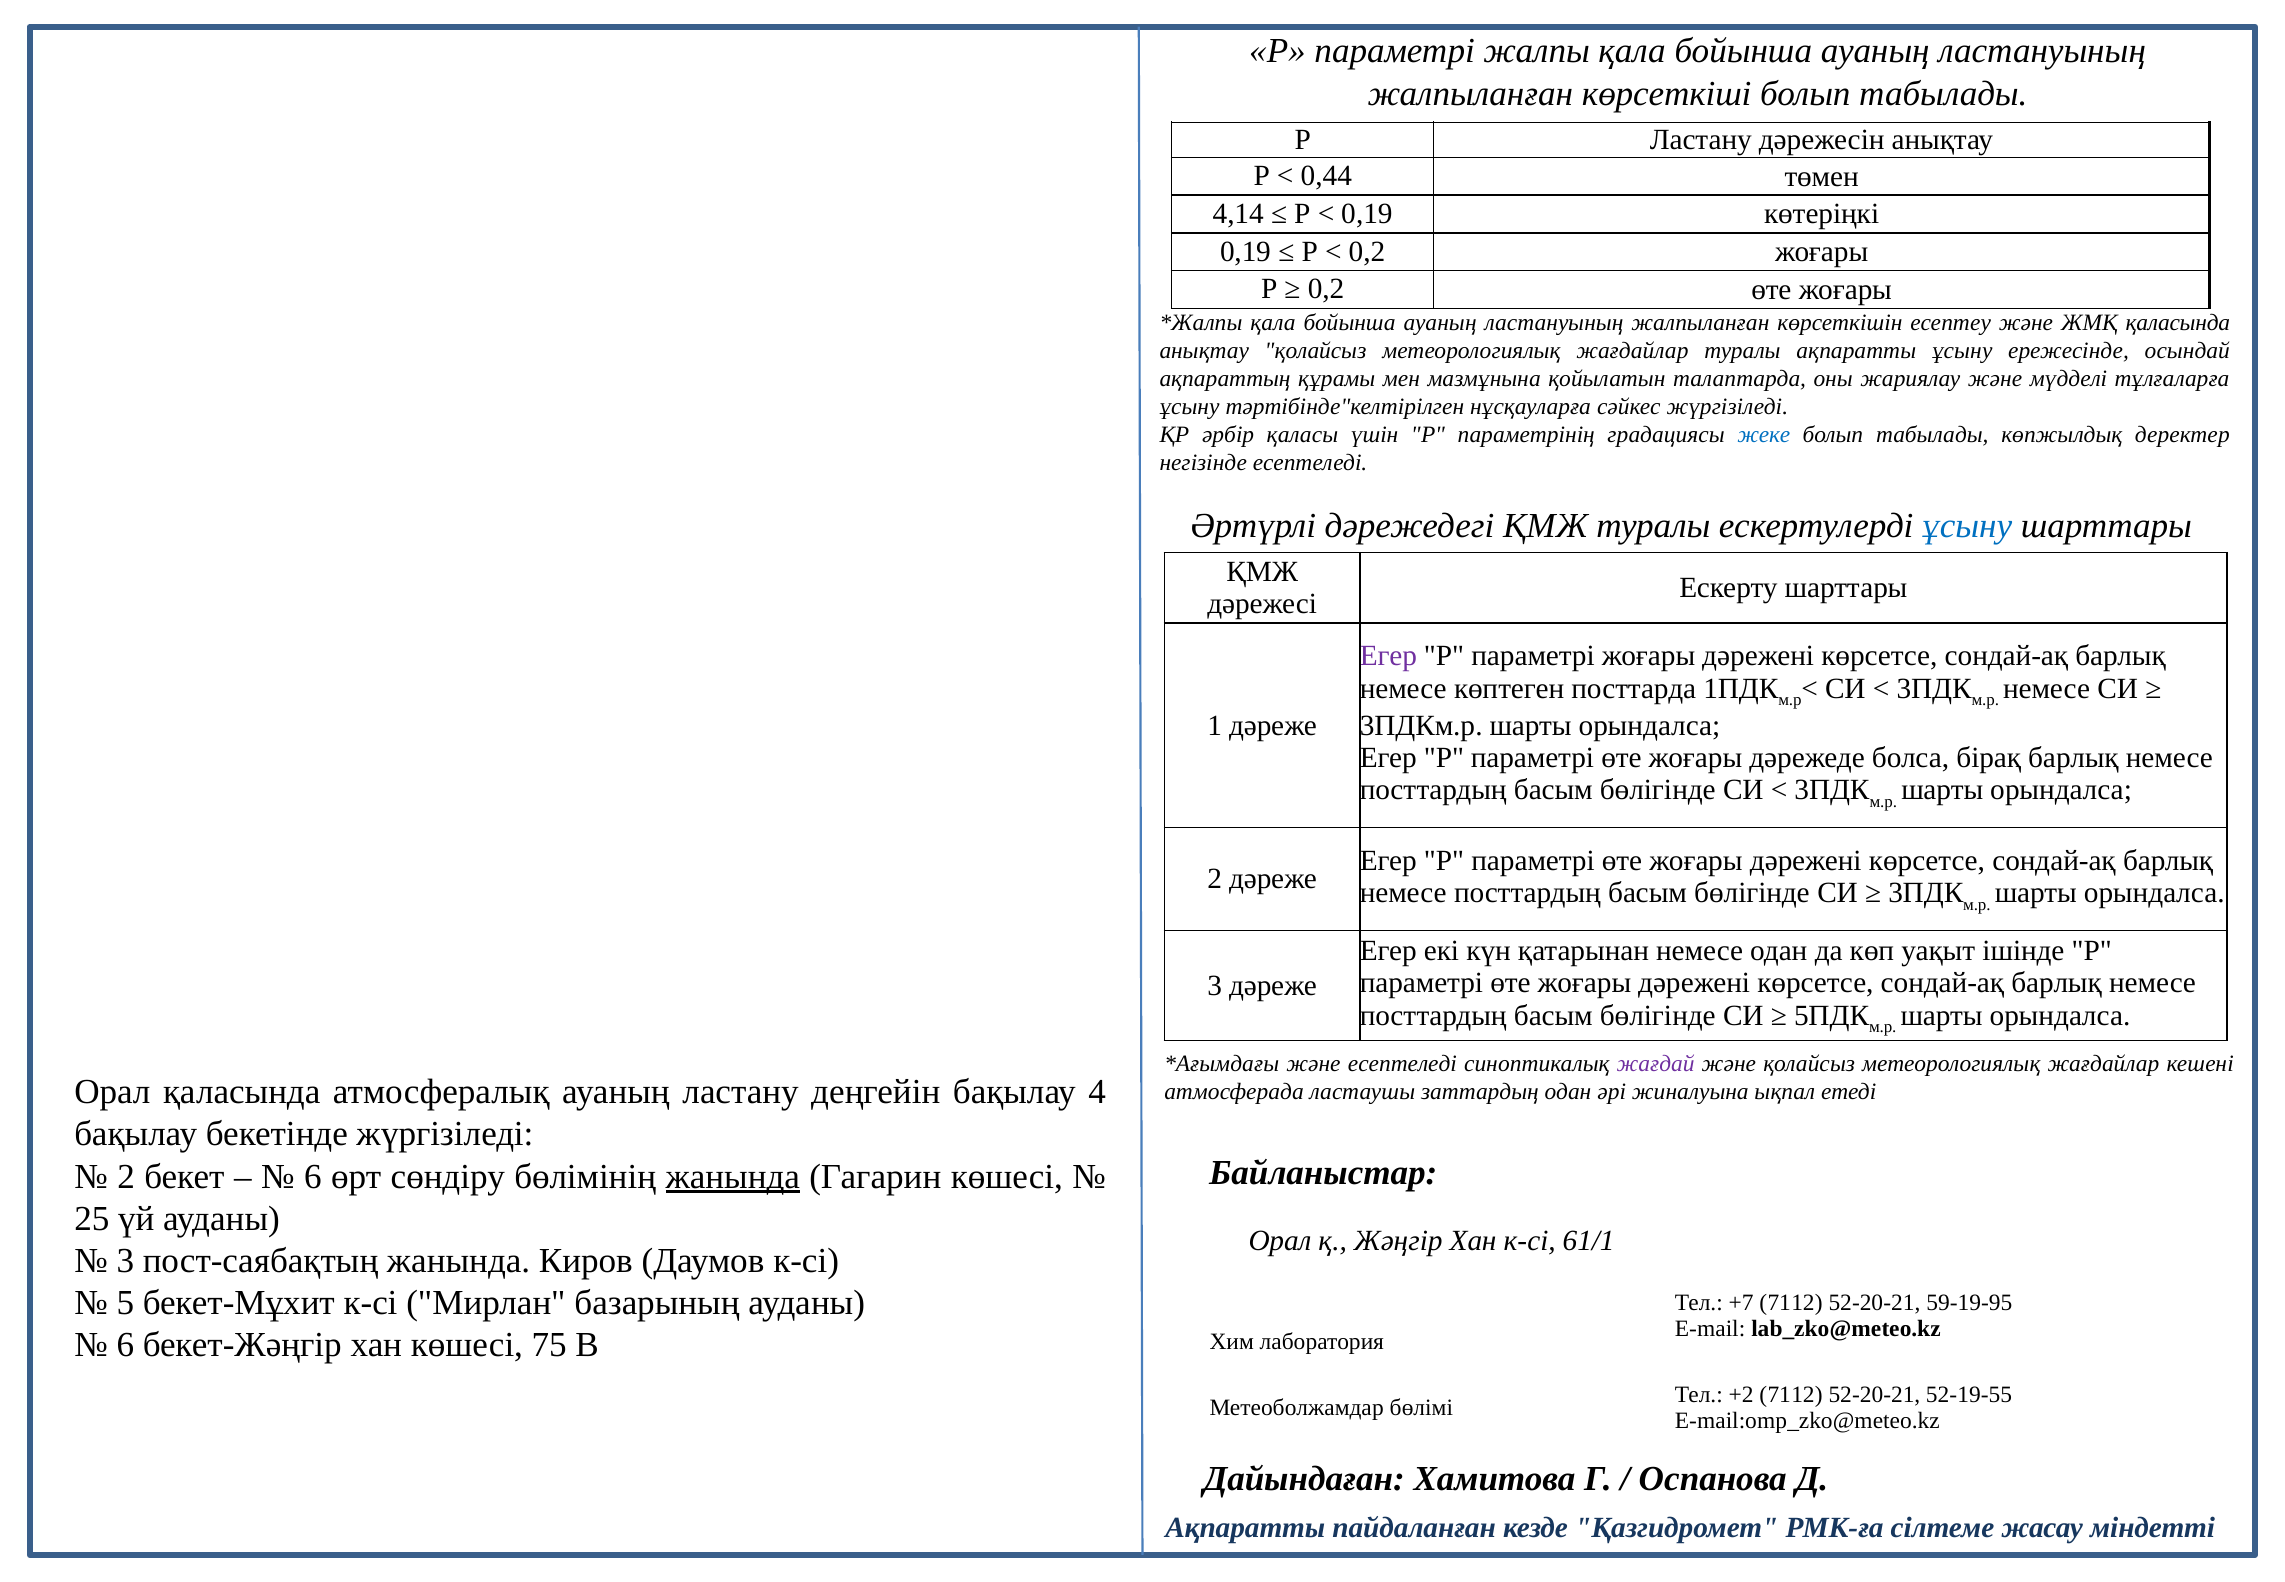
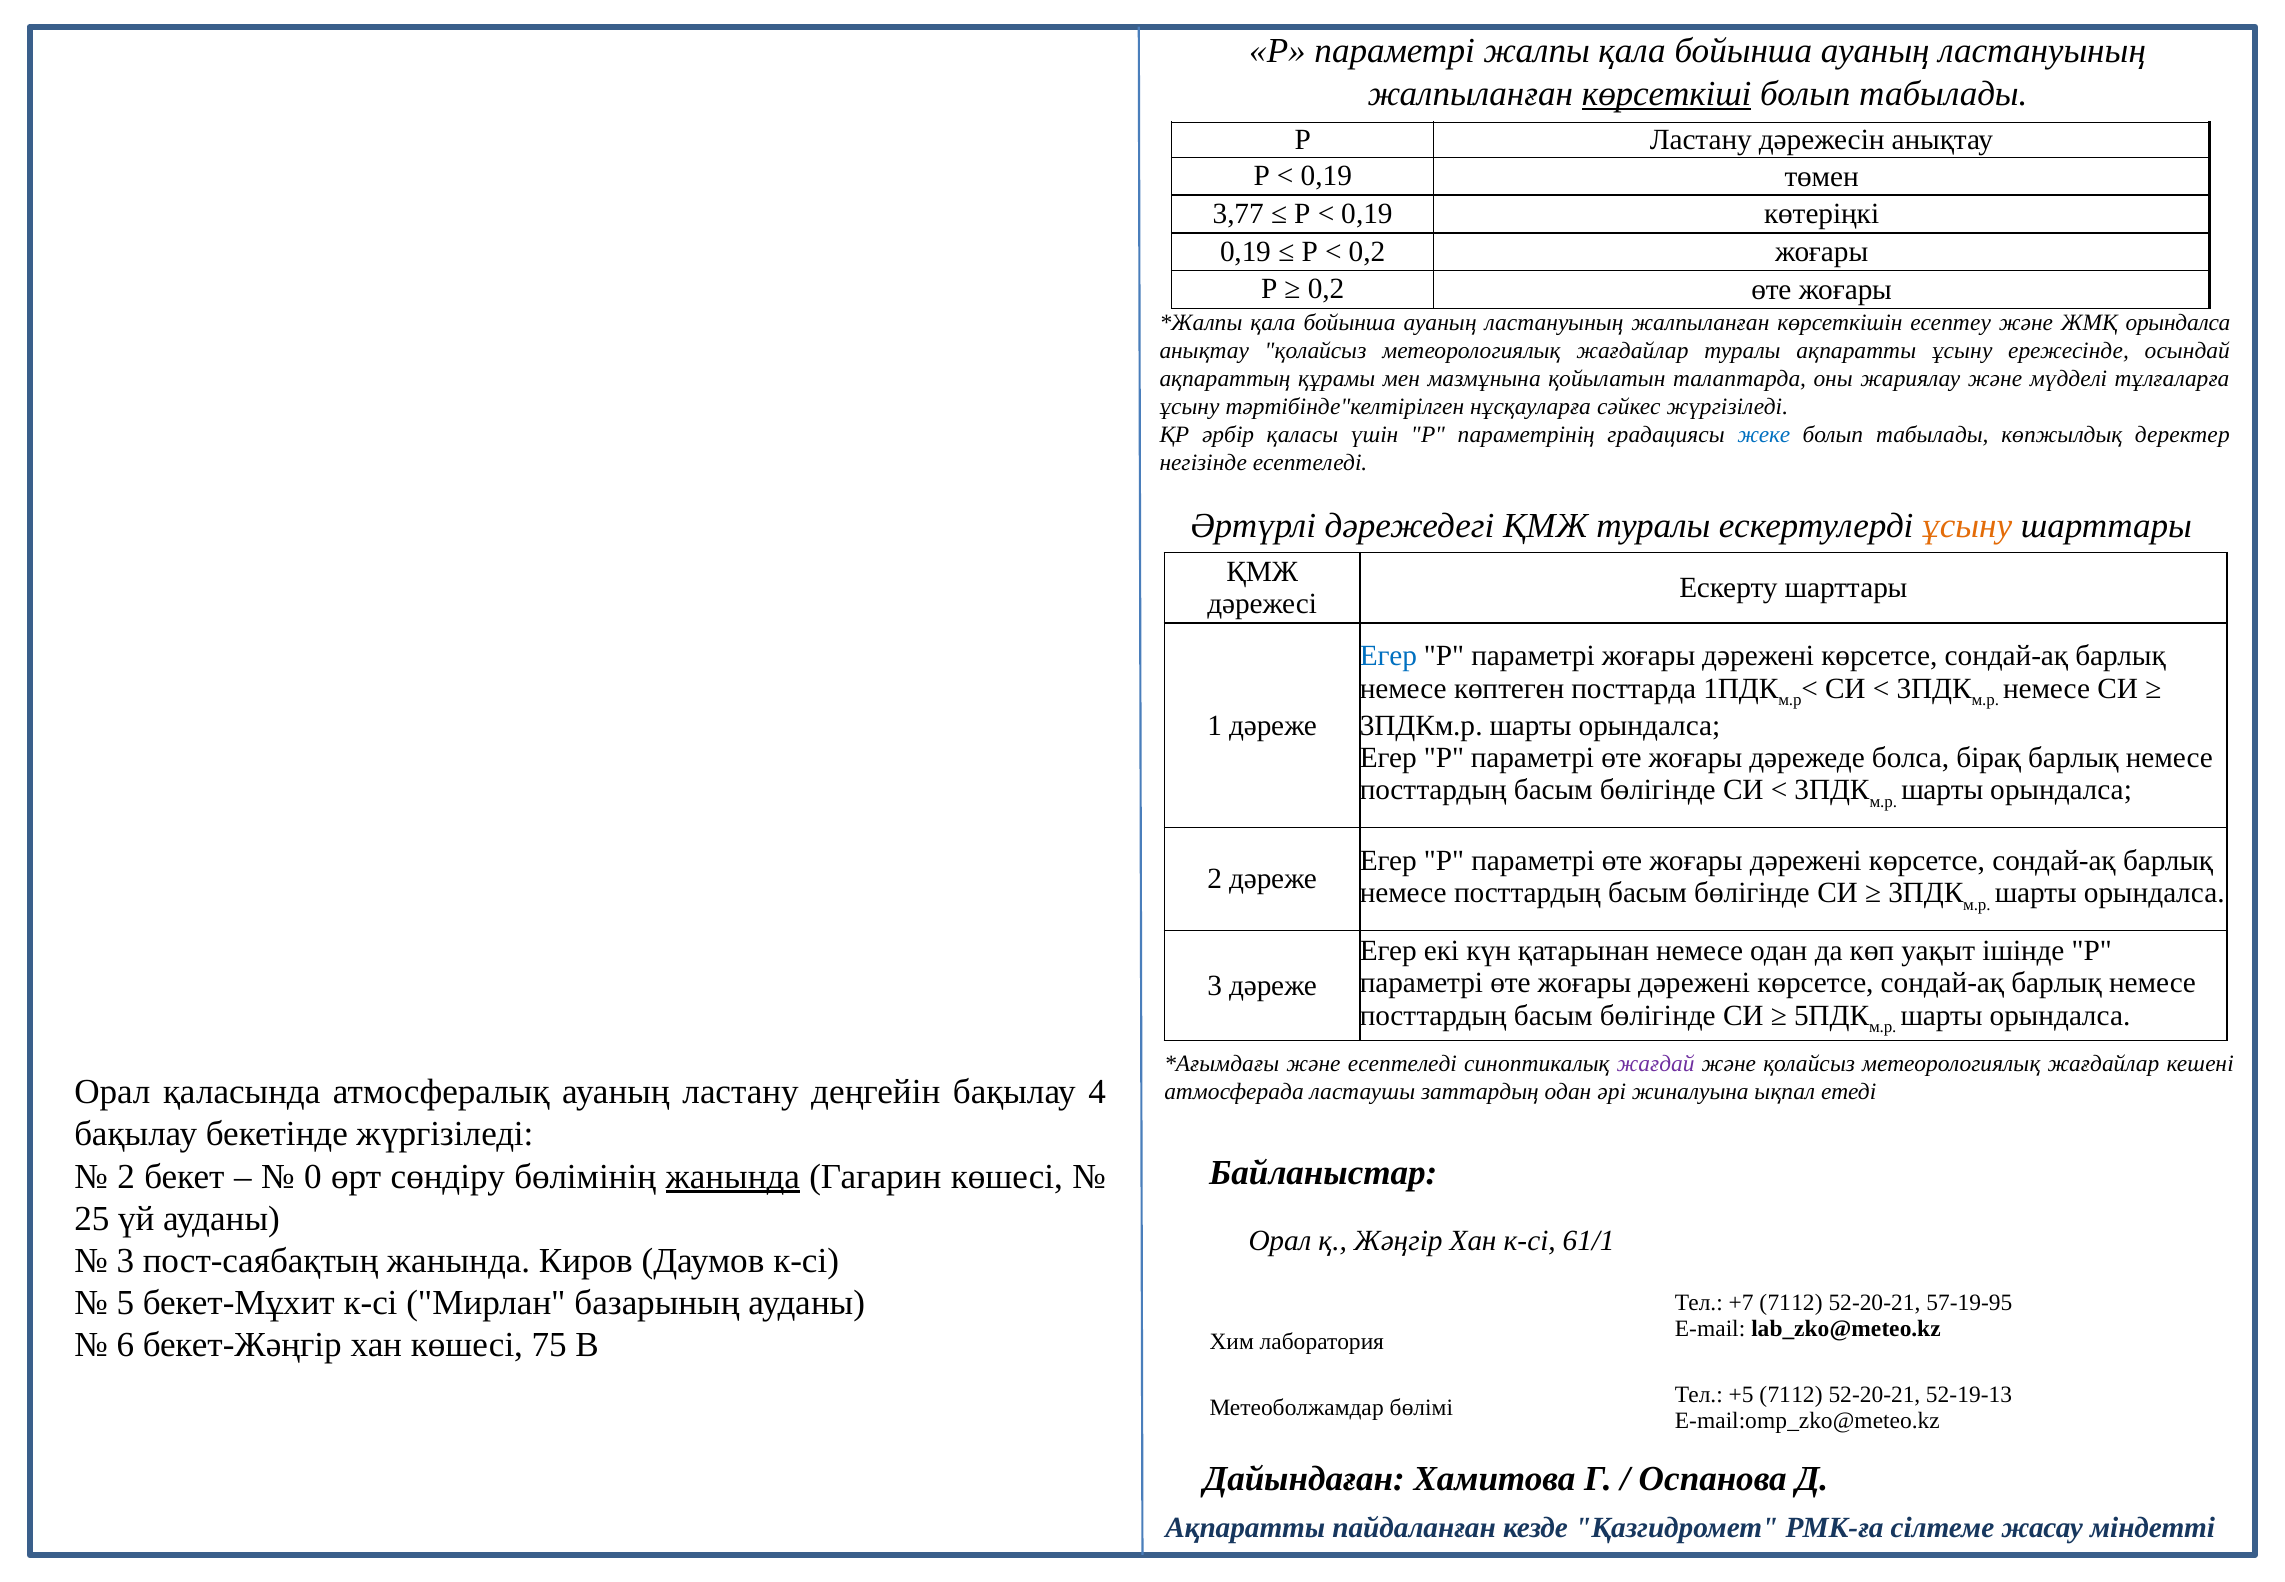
көрсеткіші underline: none -> present
0,44 at (1326, 176): 0,44 -> 0,19
4,14: 4,14 -> 3,77
ЖМҚ қаласында: қаласында -> орындалса
ұсыну at (1967, 526) colour: blue -> orange
Егер at (1388, 656) colour: purple -> blue
6 at (313, 1176): 6 -> 0
59-19-95: 59-19-95 -> 57-19-95
+2: +2 -> +5
52-19-55: 52-19-55 -> 52-19-13
